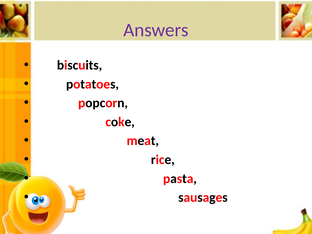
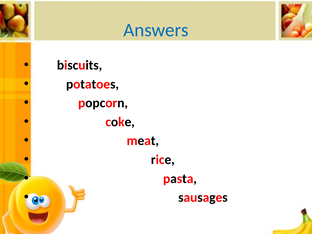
Answers colour: purple -> blue
